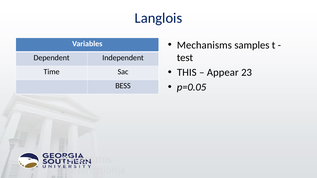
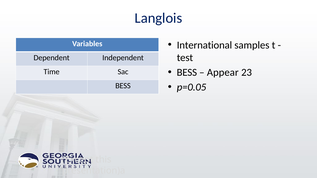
Mechanisms: Mechanisms -> International
THIS at (187, 73): THIS -> BESS
